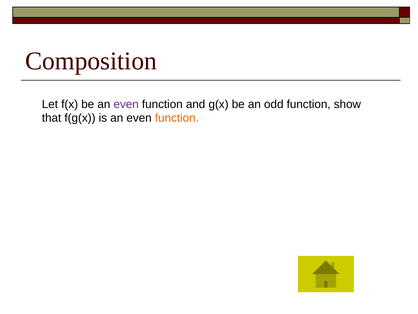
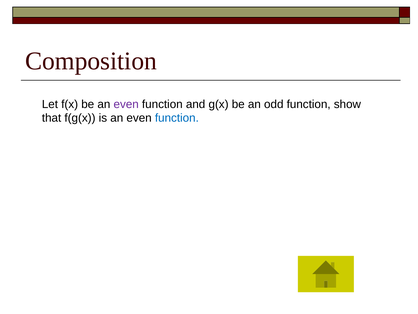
function at (177, 118) colour: orange -> blue
